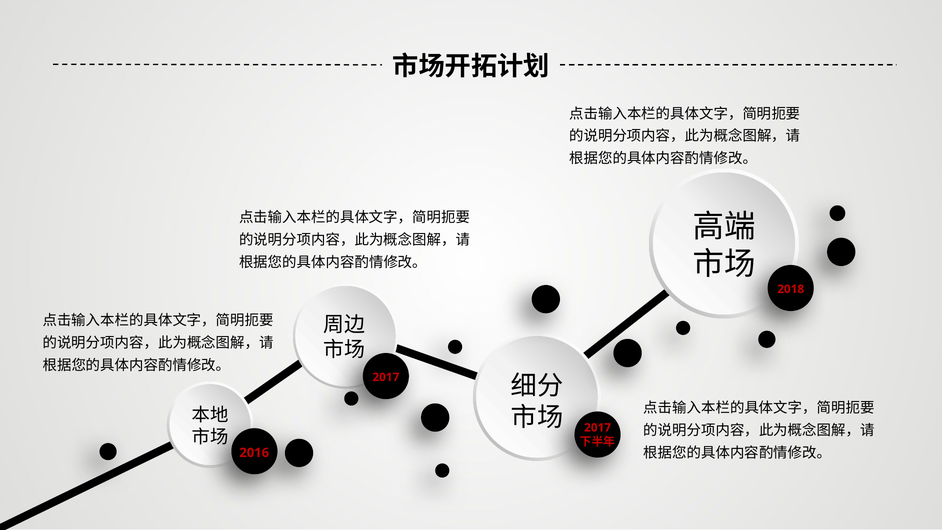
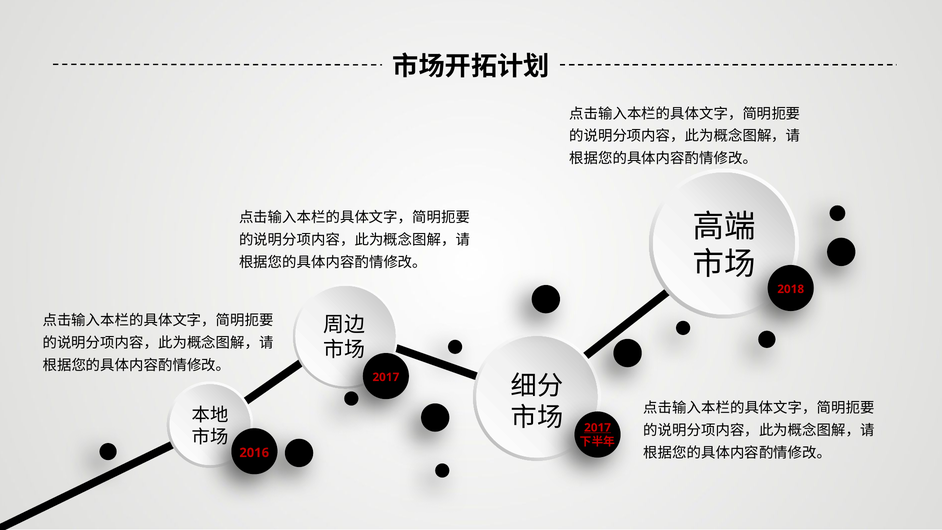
2017 at (598, 428) underline: none -> present
